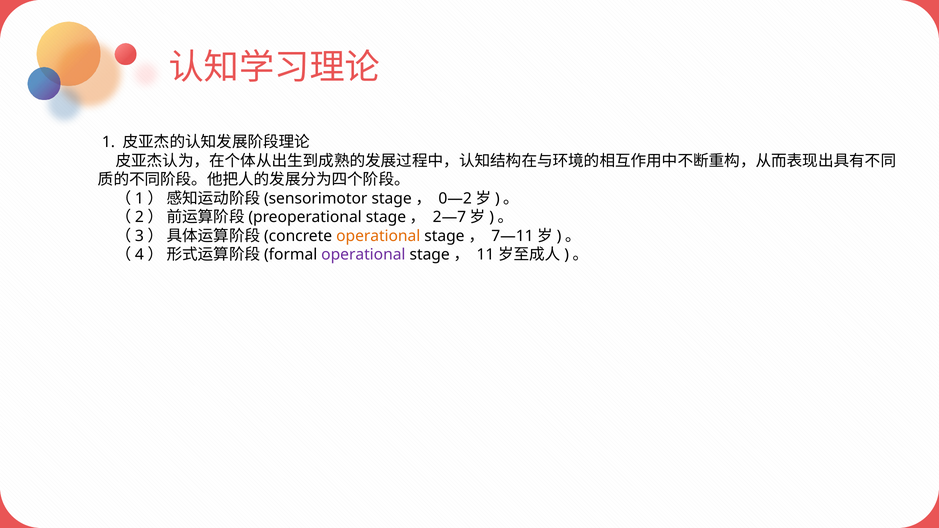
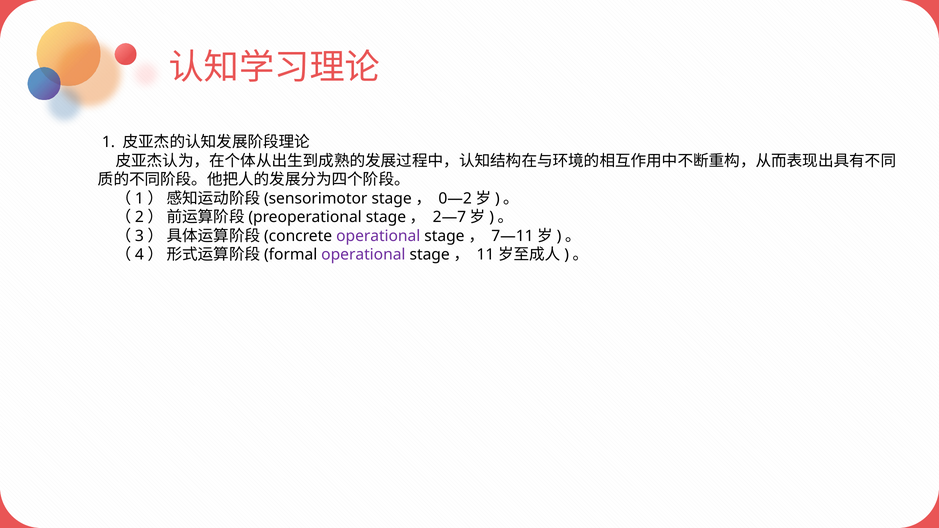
operational at (378, 236) colour: orange -> purple
